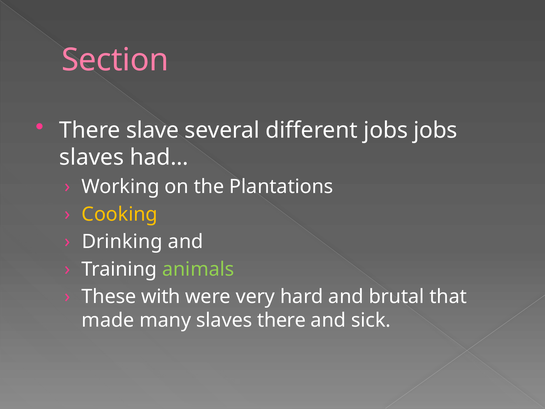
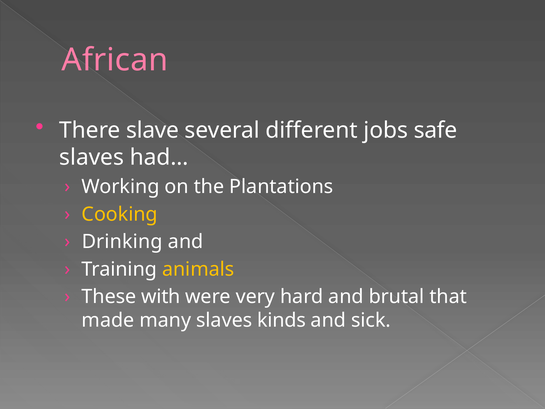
Section: Section -> African
jobs jobs: jobs -> safe
animals colour: light green -> yellow
slaves there: there -> kinds
